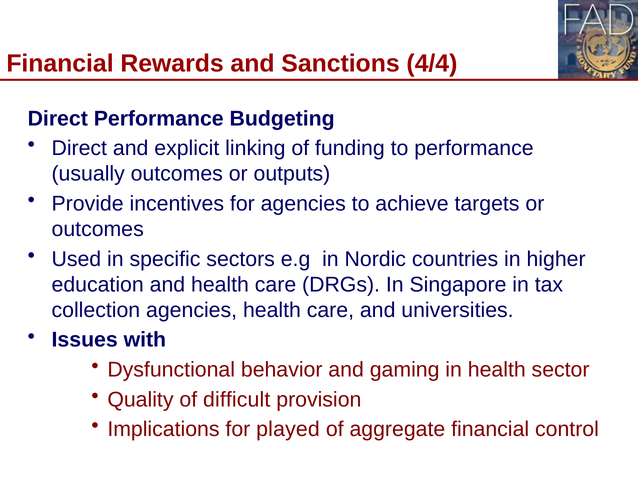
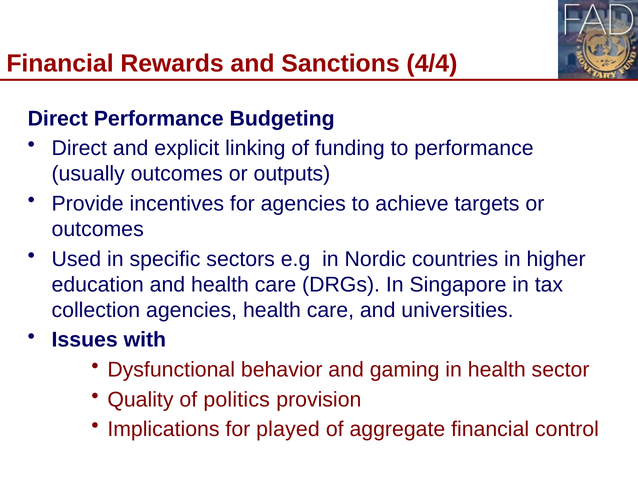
difficult: difficult -> politics
